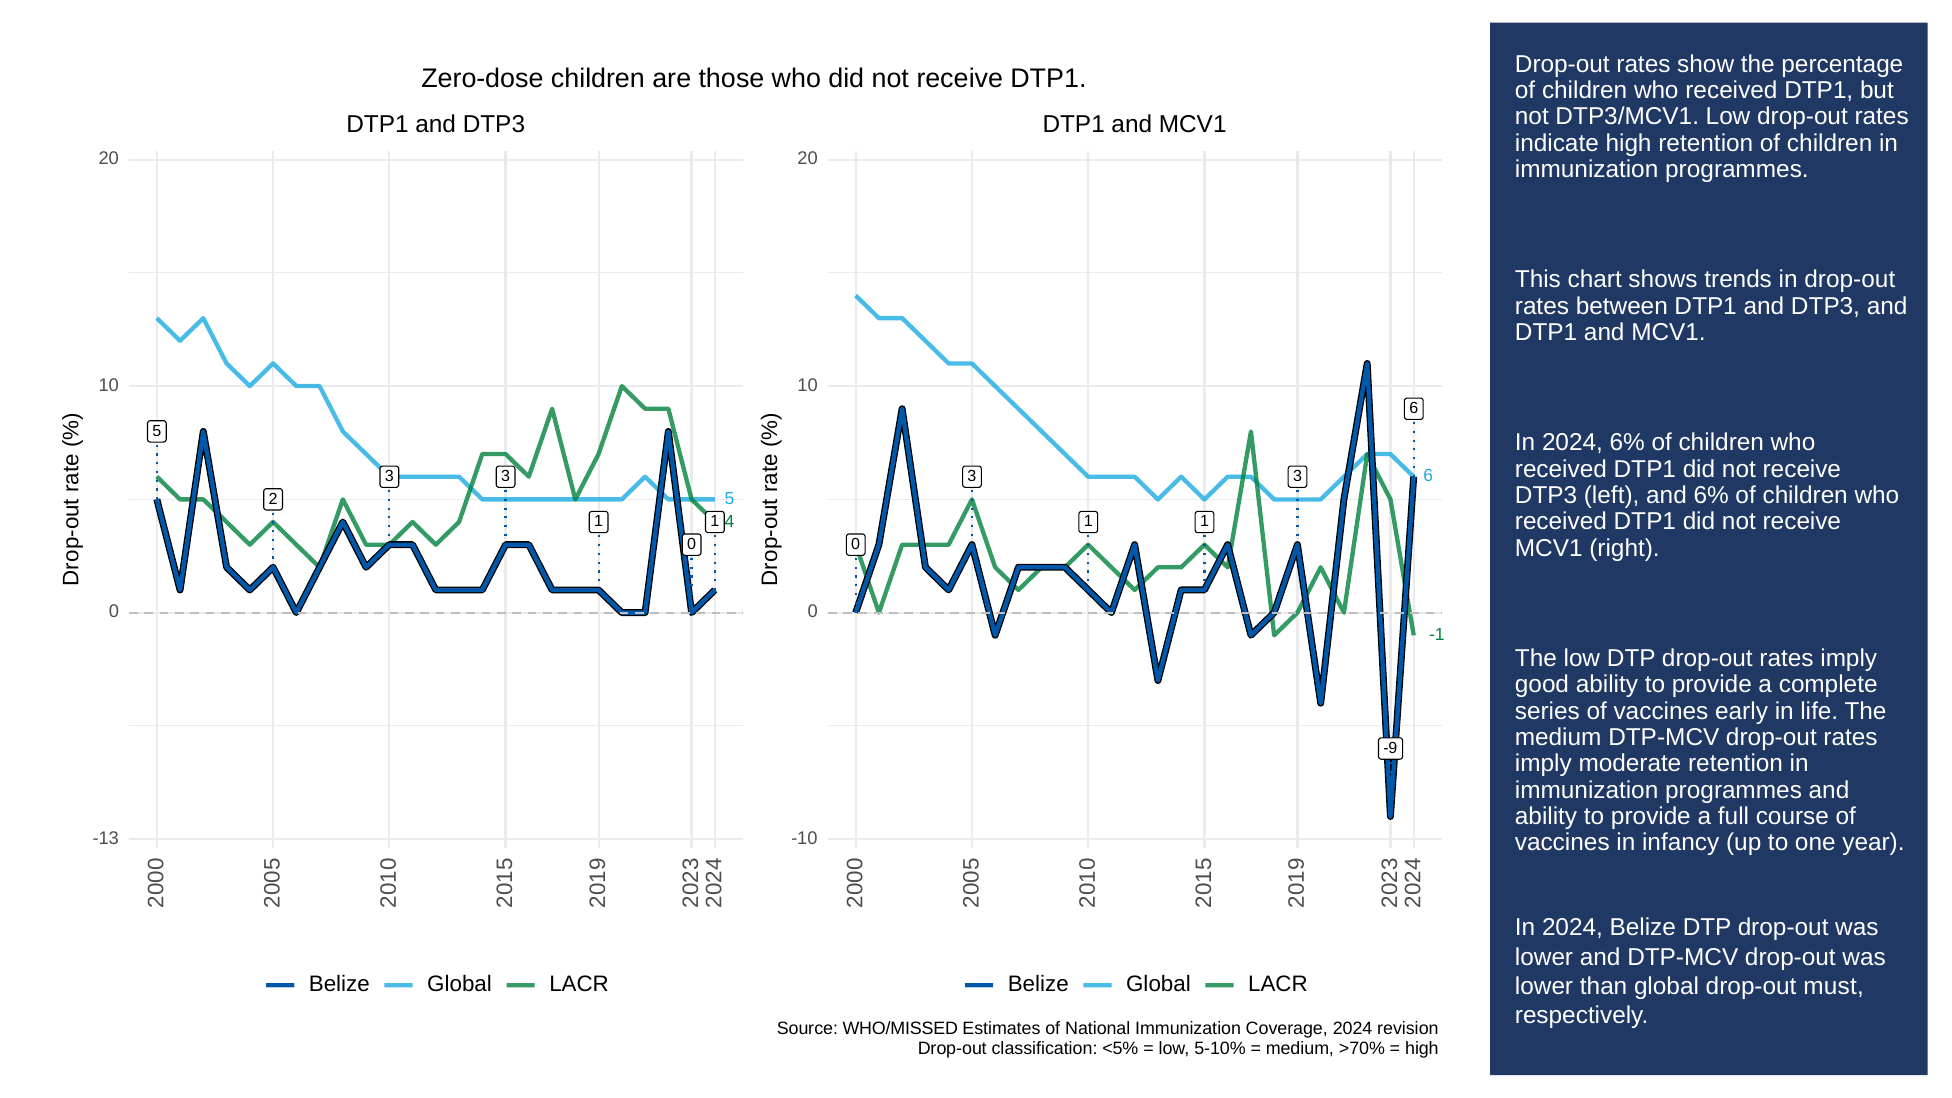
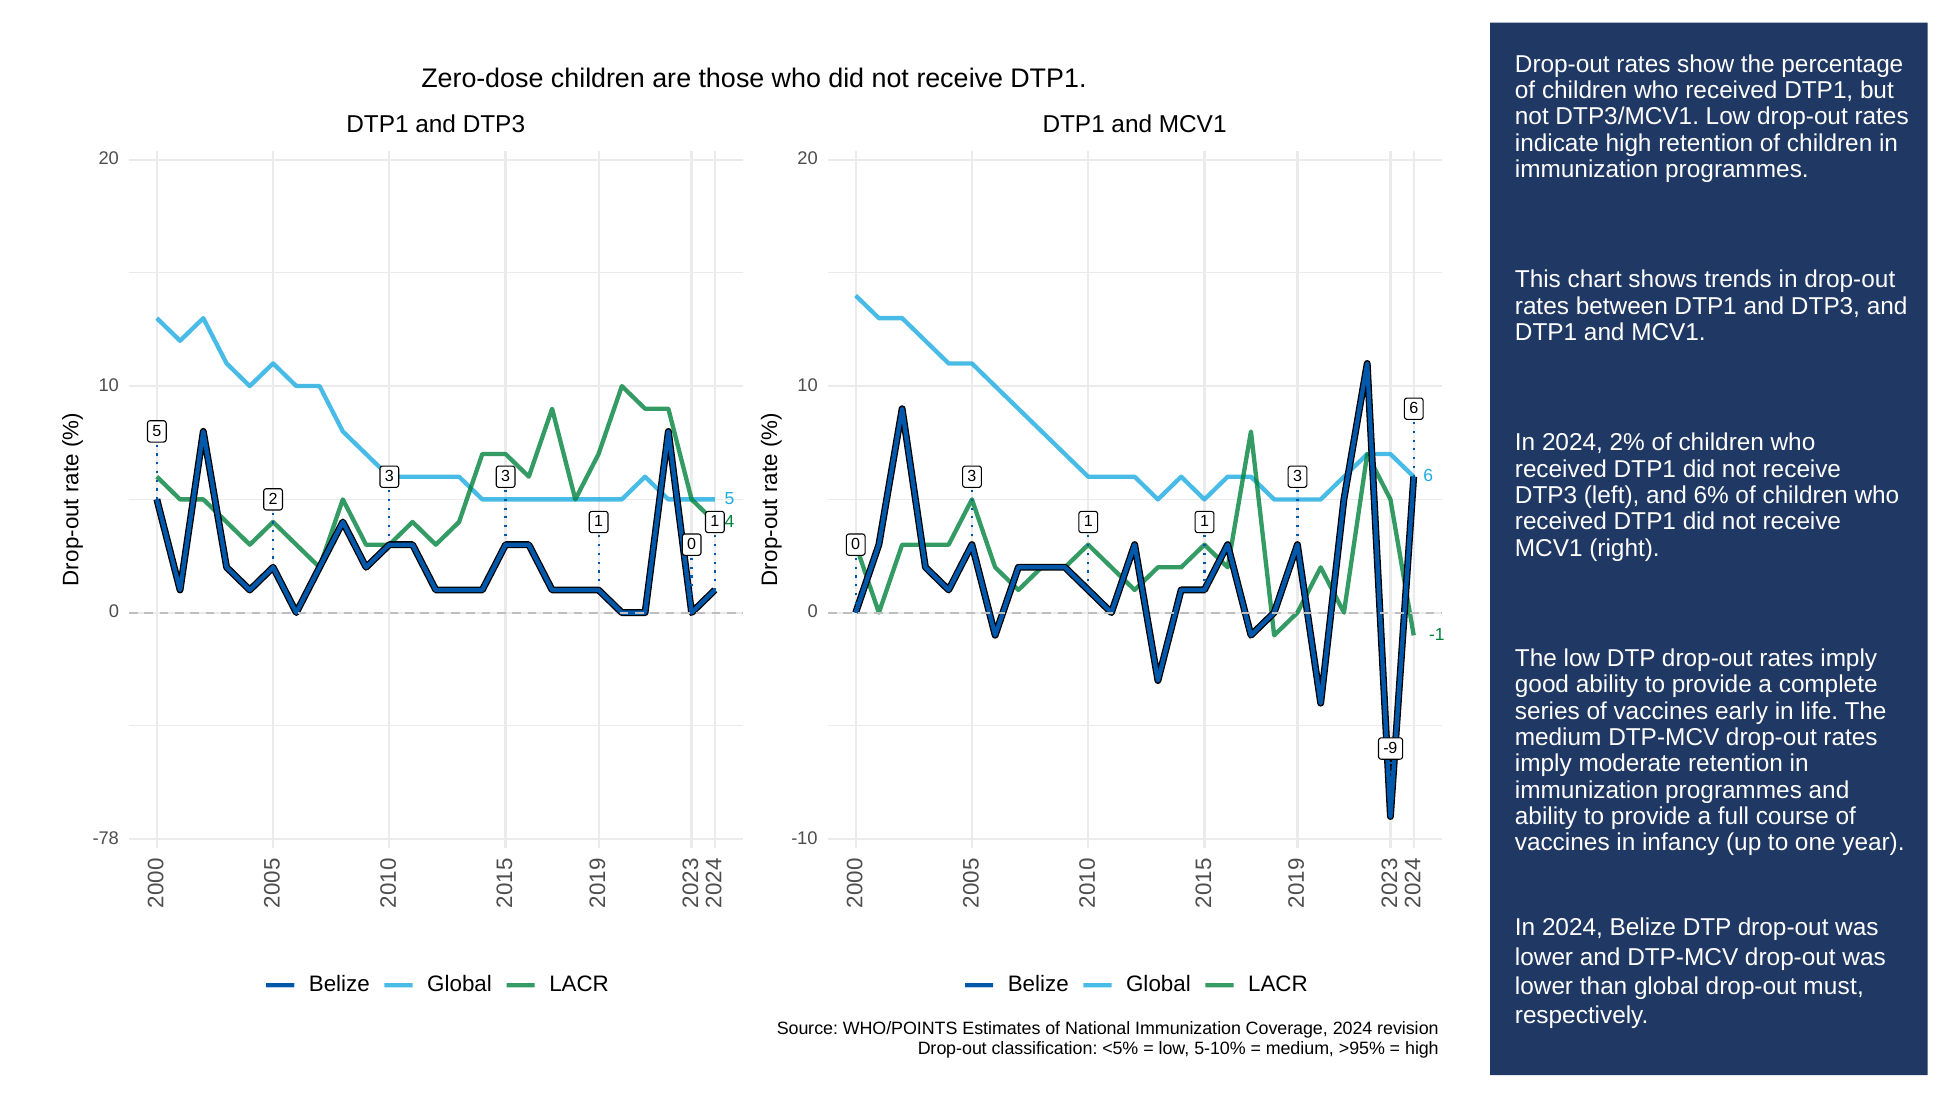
2024 6%: 6% -> 2%
-13: -13 -> -78
WHO/MISSED: WHO/MISSED -> WHO/POINTS
>70%: >70% -> >95%
